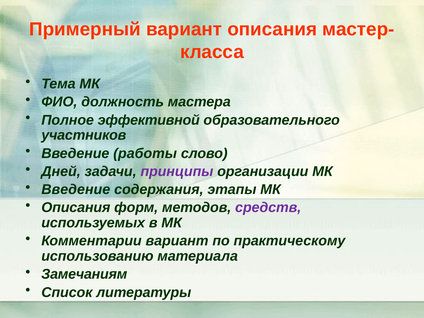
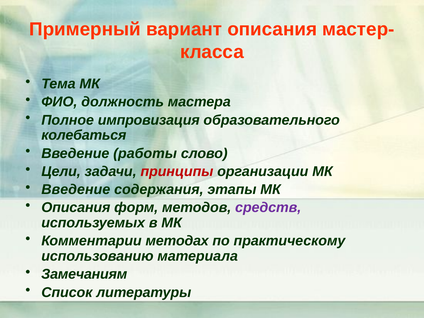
эффективной: эффективной -> импровизация
участников: участников -> колебаться
Дней: Дней -> Цели
принципы colour: purple -> red
Комментарии вариант: вариант -> методах
